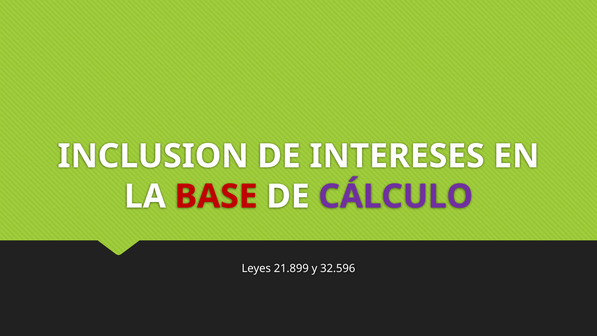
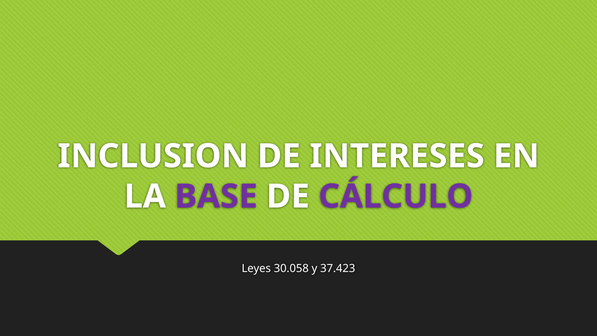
BASE colour: red -> purple
21.899: 21.899 -> 30.058
32.596: 32.596 -> 37.423
